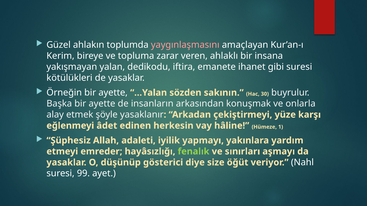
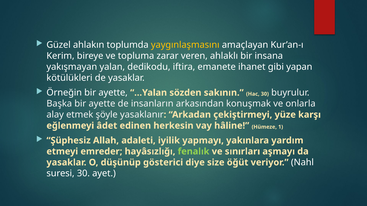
yaygınlaşmasını colour: pink -> yellow
gibi suresi: suresi -> yapan
suresi 99: 99 -> 30
